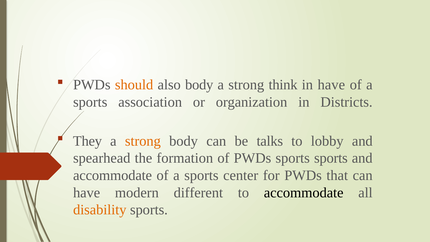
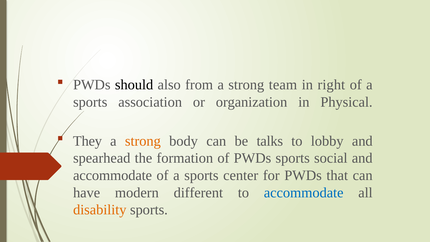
should colour: orange -> black
also body: body -> from
think: think -> team
in have: have -> right
Districts: Districts -> Physical
sports sports: sports -> social
accommodate at (304, 193) colour: black -> blue
